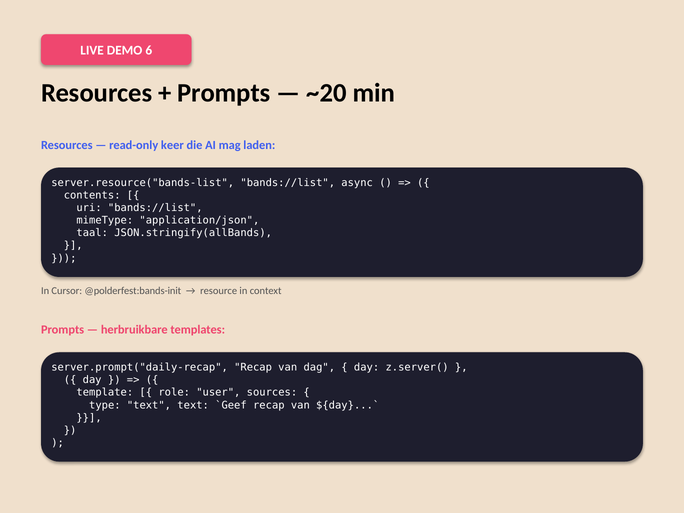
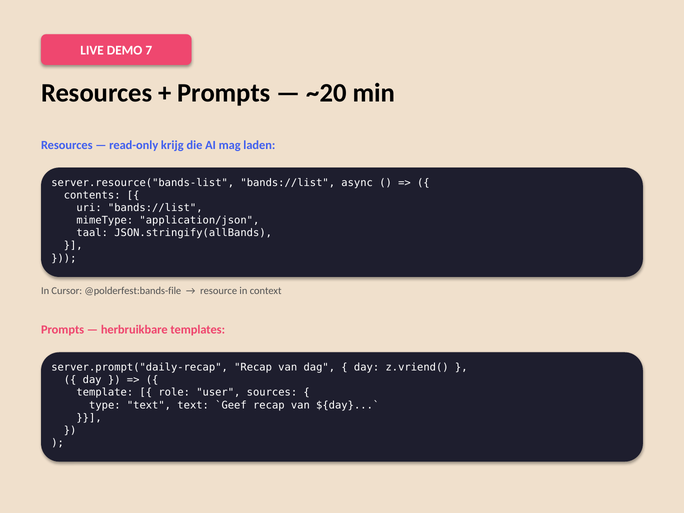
6: 6 -> 7
keer: keer -> krijg
@polderfest:bands-init: @polderfest:bands-init -> @polderfest:bands-file
z.server(: z.server( -> z.vriend(
